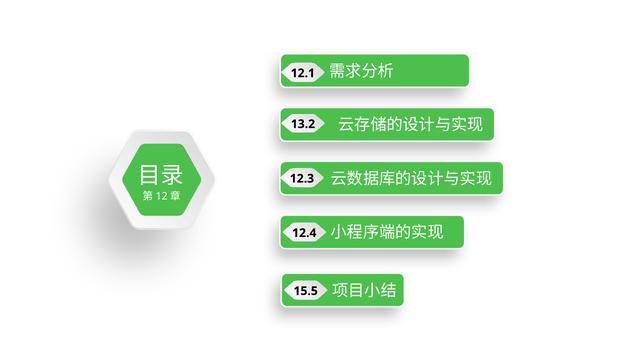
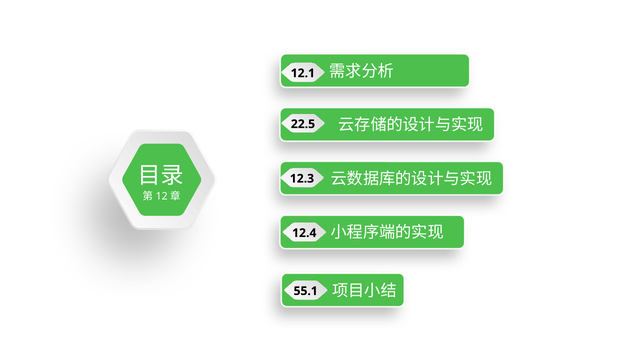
13.2: 13.2 -> 22.5
15.5: 15.5 -> 55.1
